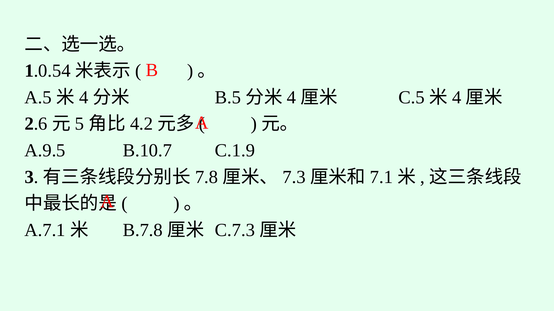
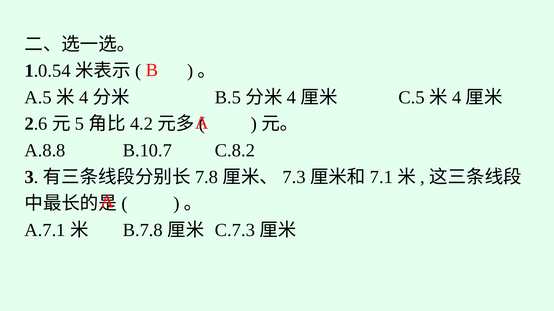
A.9.5: A.9.5 -> A.8.8
C.1.9: C.1.9 -> C.8.2
